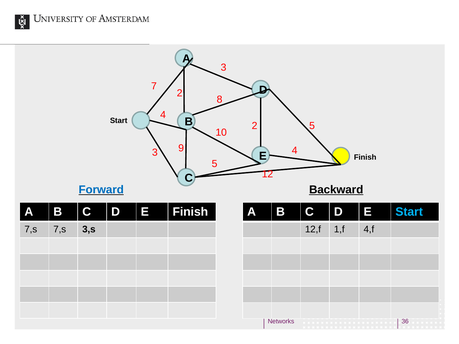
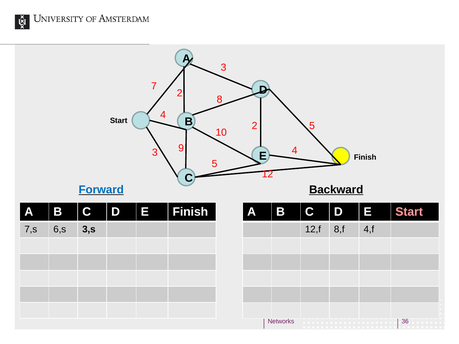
Start at (409, 212) colour: light blue -> pink
7,s 7,s: 7,s -> 6,s
1,f: 1,f -> 8,f
